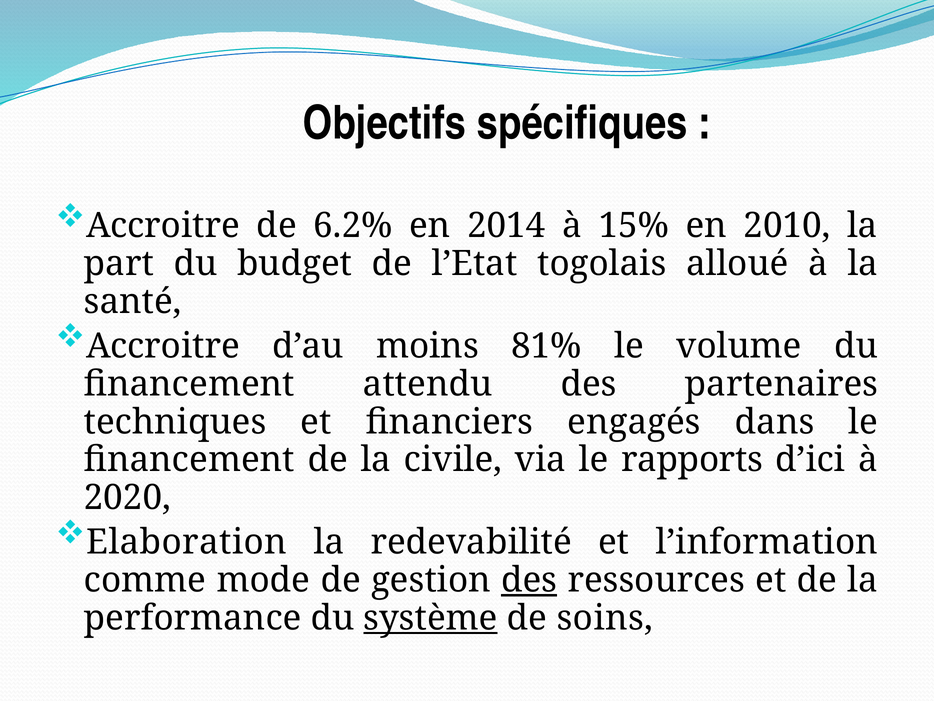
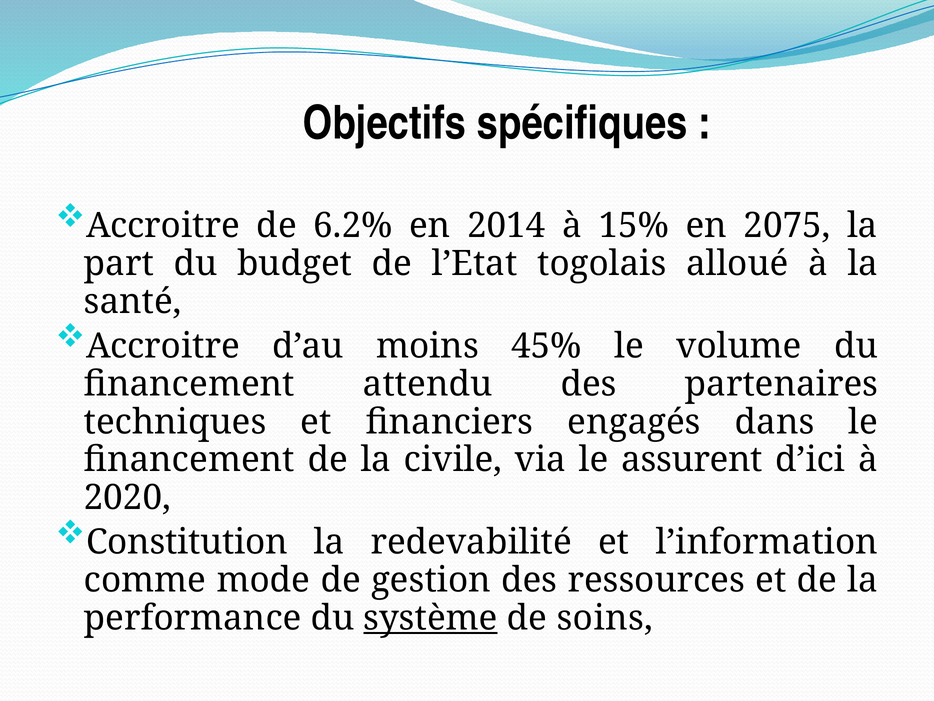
2010: 2010 -> 2075
81%: 81% -> 45%
rapports: rapports -> assurent
Elaboration: Elaboration -> Constitution
des at (529, 580) underline: present -> none
